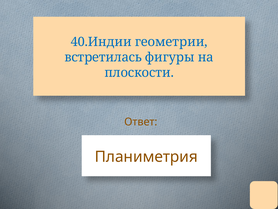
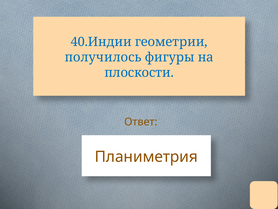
встретилась: встретилась -> получилось
